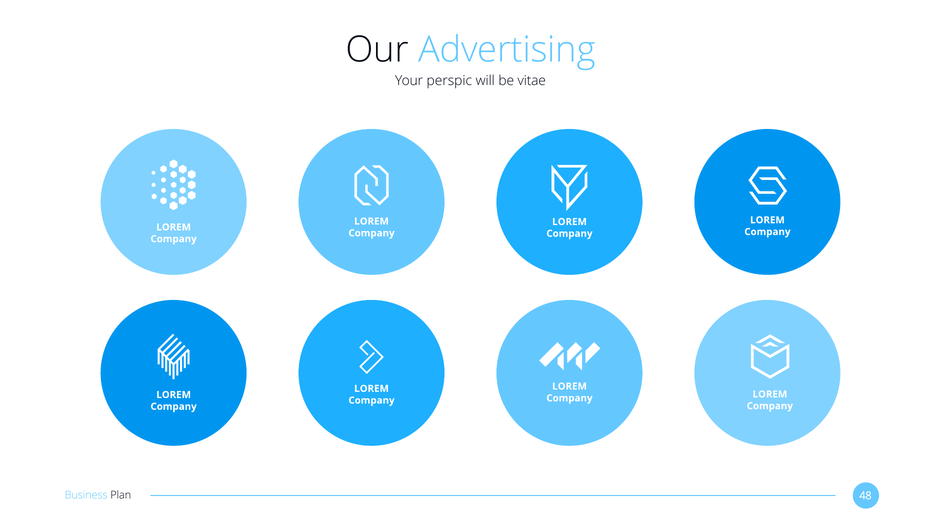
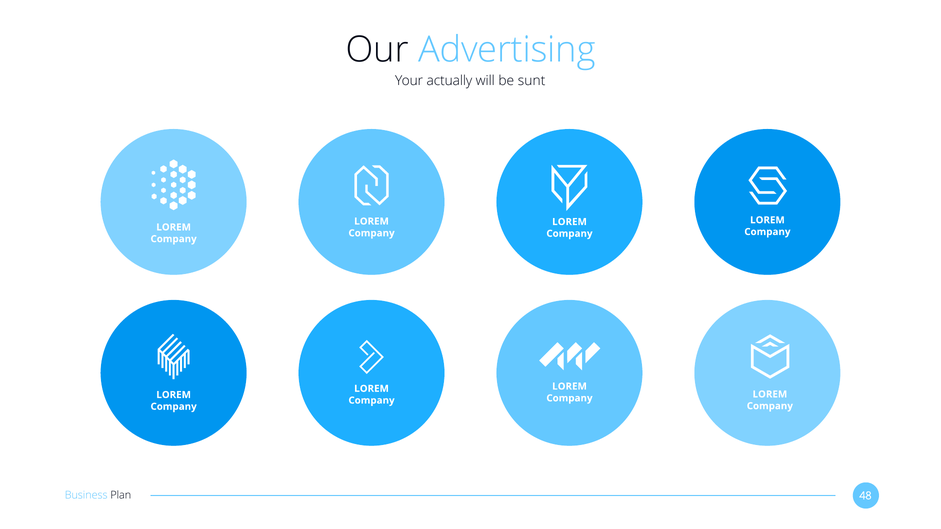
perspic: perspic -> actually
vitae: vitae -> sunt
